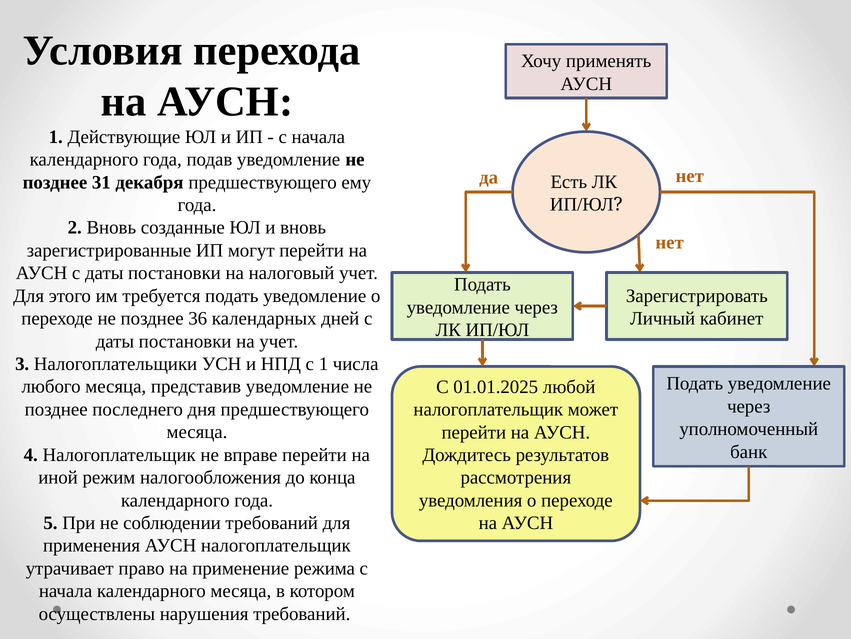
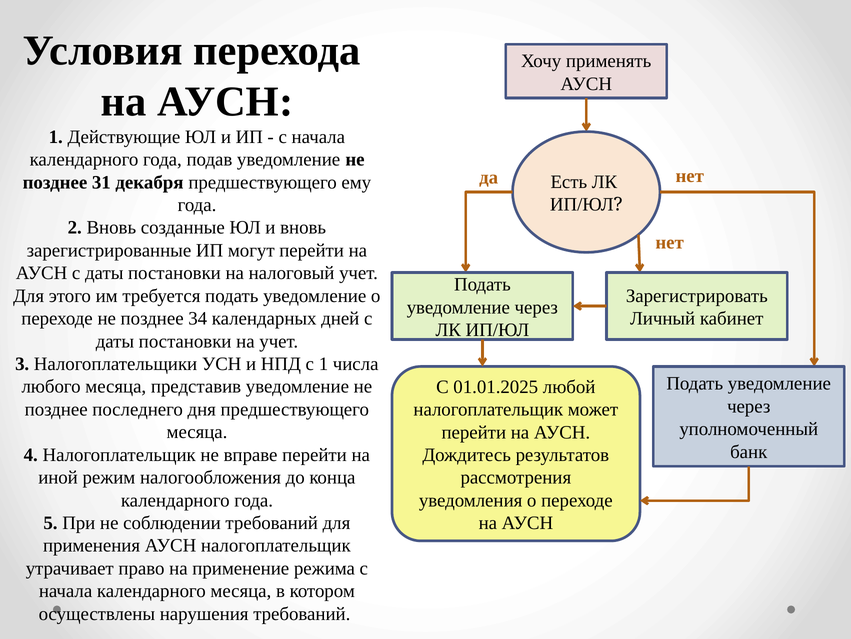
36: 36 -> 34
